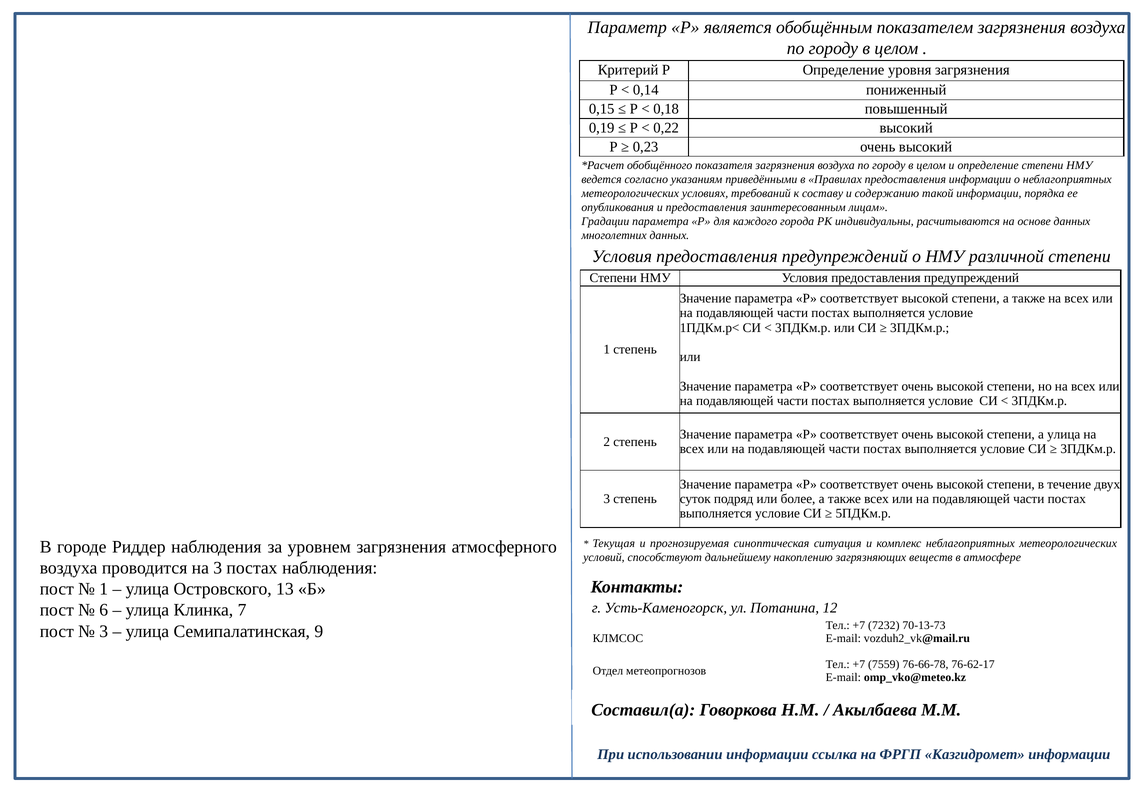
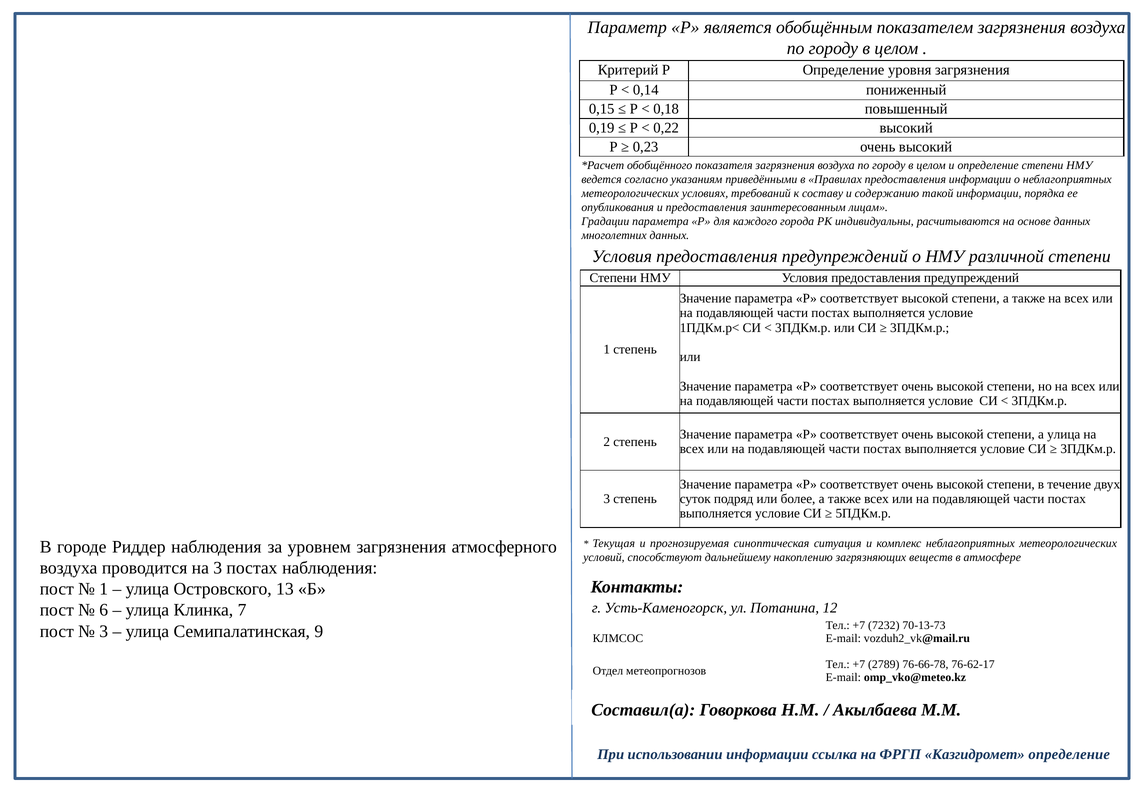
7559: 7559 -> 2789
Казгидромет информации: информации -> определение
